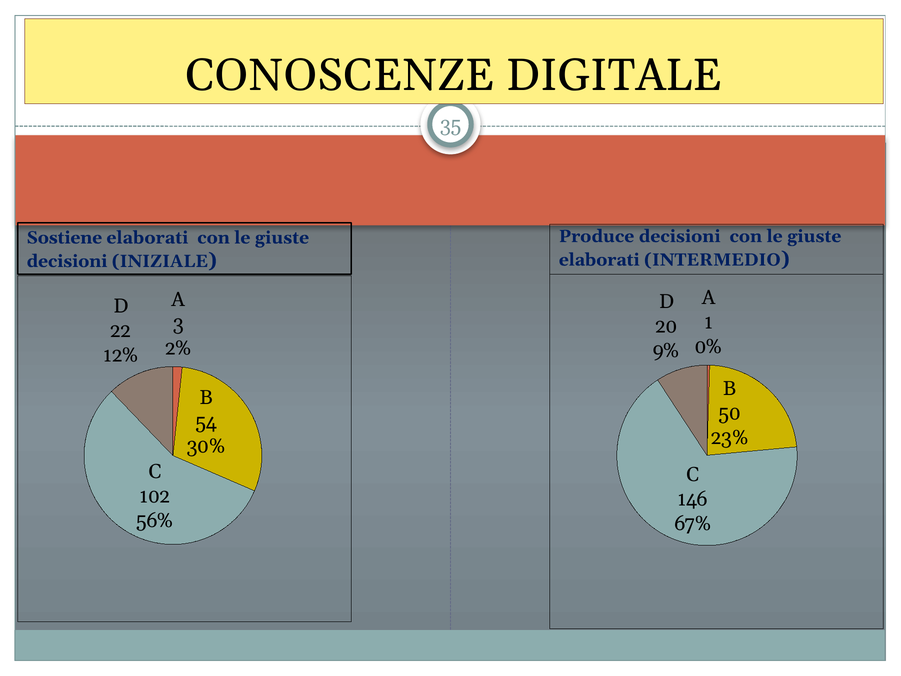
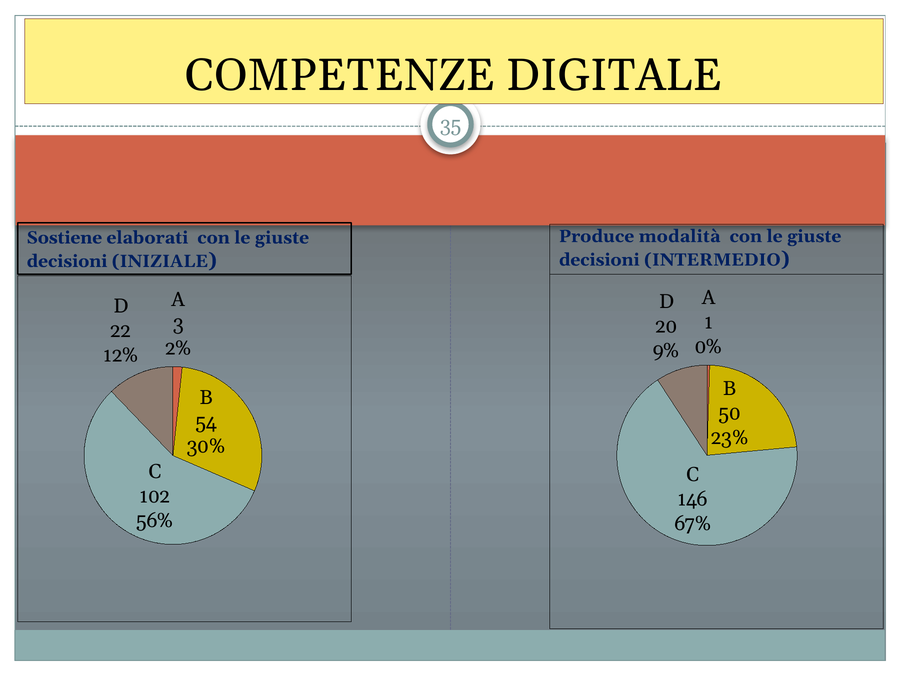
CONOSCENZE: CONOSCENZE -> COMPETENZE
Produce decisioni: decisioni -> modalità
elaborati at (599, 260): elaborati -> decisioni
